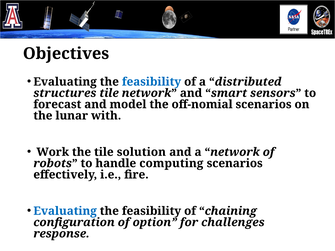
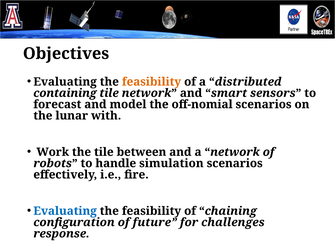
feasibility at (151, 82) colour: blue -> orange
structures: structures -> containing
solution: solution -> between
computing: computing -> simulation
option: option -> future
